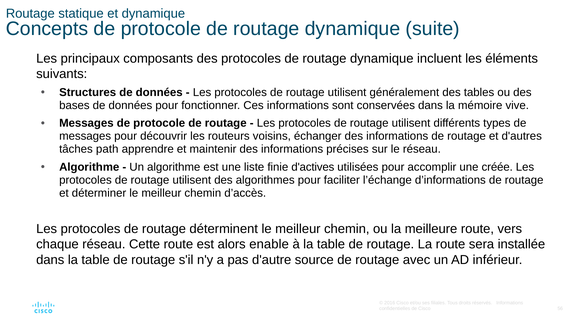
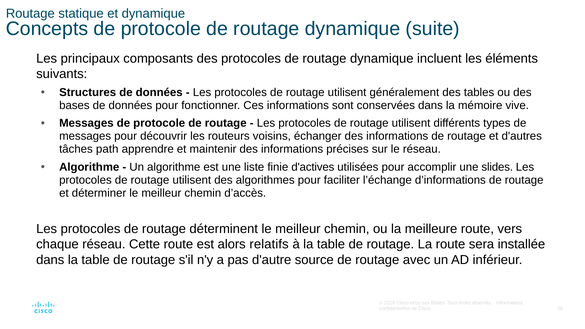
créée: créée -> slides
enable: enable -> relatifs
